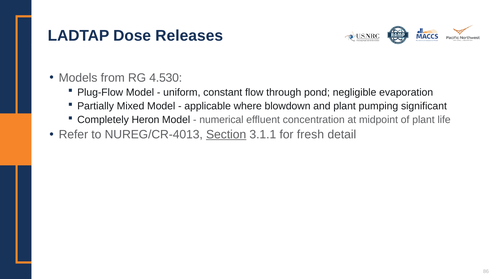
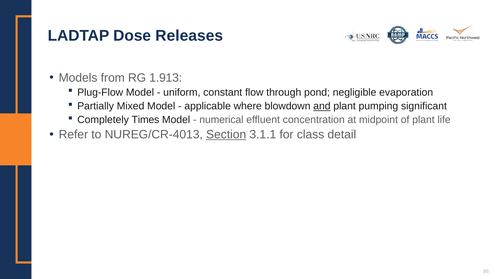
4.530: 4.530 -> 1.913
and underline: none -> present
Heron: Heron -> Times
fresh: fresh -> class
